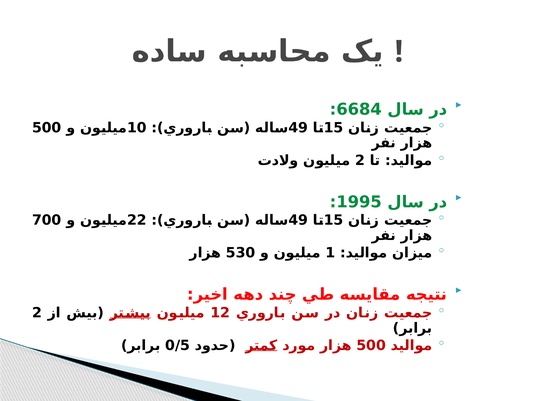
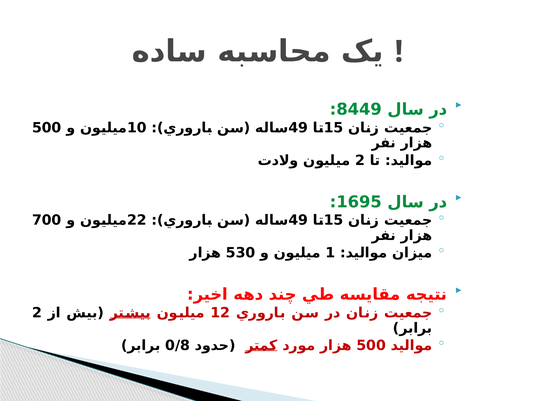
6684: 6684 -> 8449
1995: 1995 -> 1695
0/5: 0/5 -> 0/8
